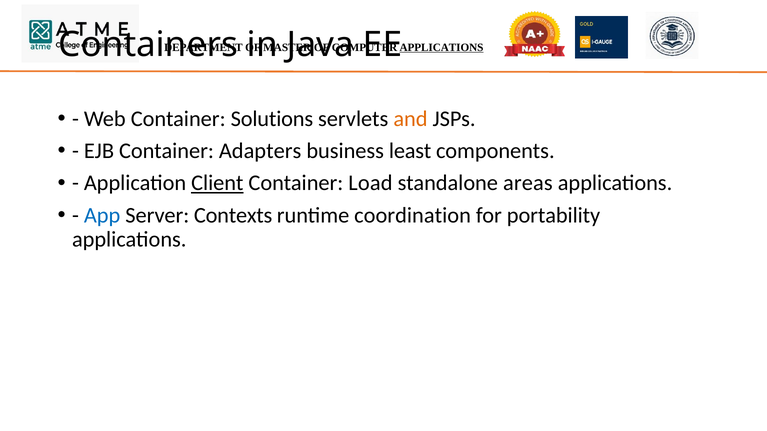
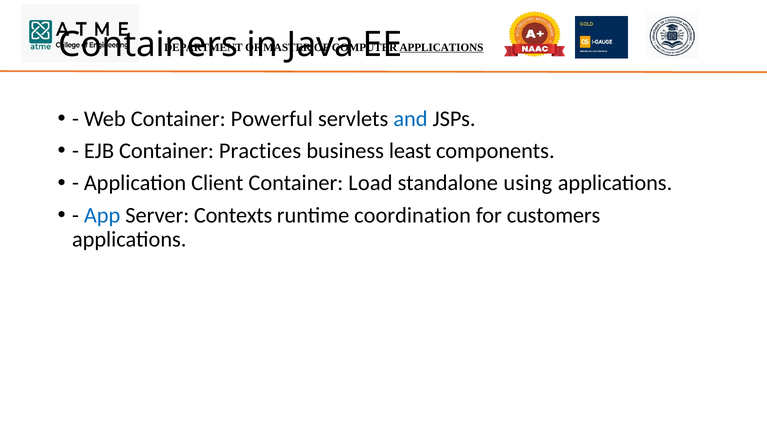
Solutions: Solutions -> Powerful
and colour: orange -> blue
Adapters: Adapters -> Practices
Client underline: present -> none
areas: areas -> using
portability: portability -> customers
